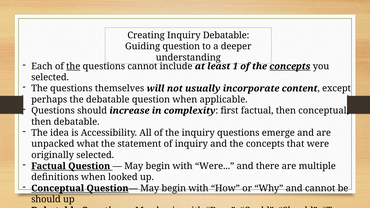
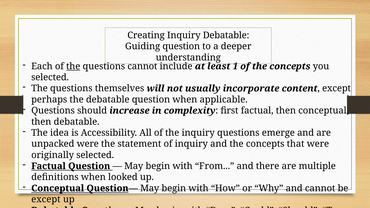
concepts at (290, 66) underline: present -> none
unpacked what: what -> were
with Were: Were -> From
should at (46, 199): should -> except
